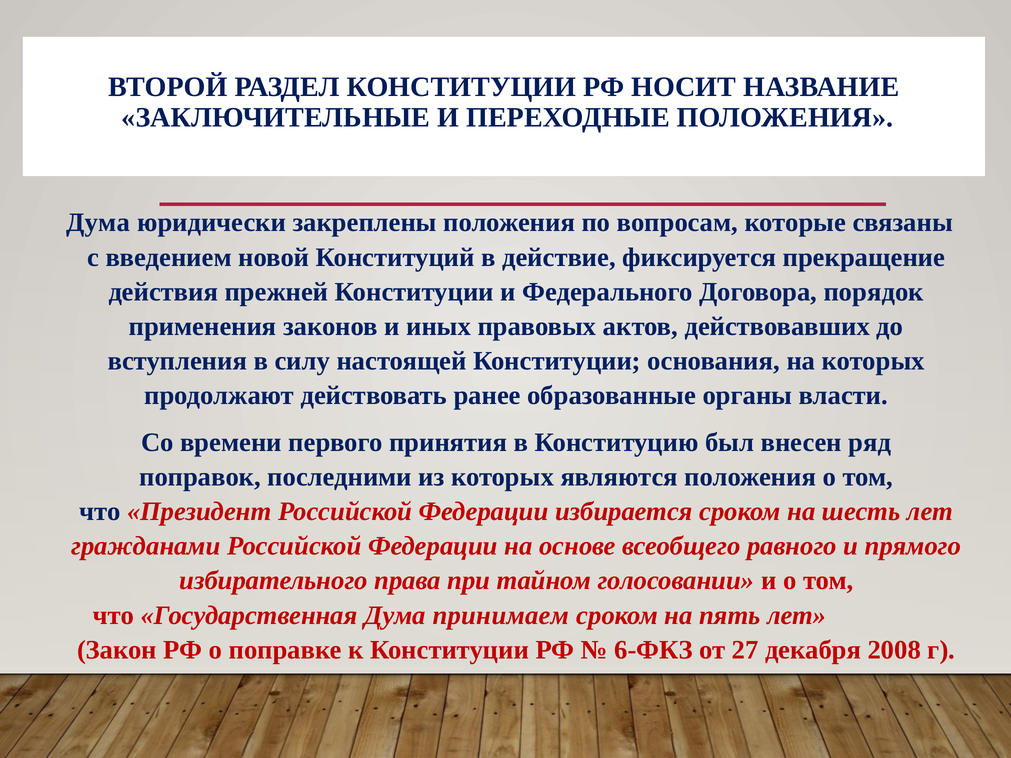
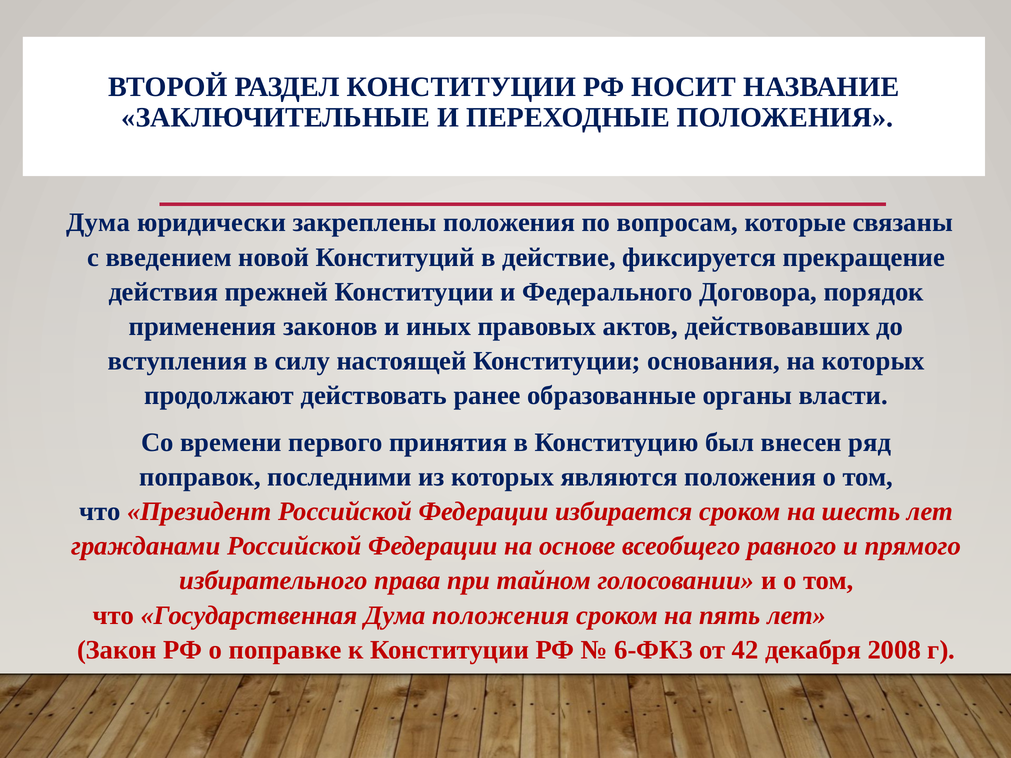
Дума принимаем: принимаем -> положения
27: 27 -> 42
